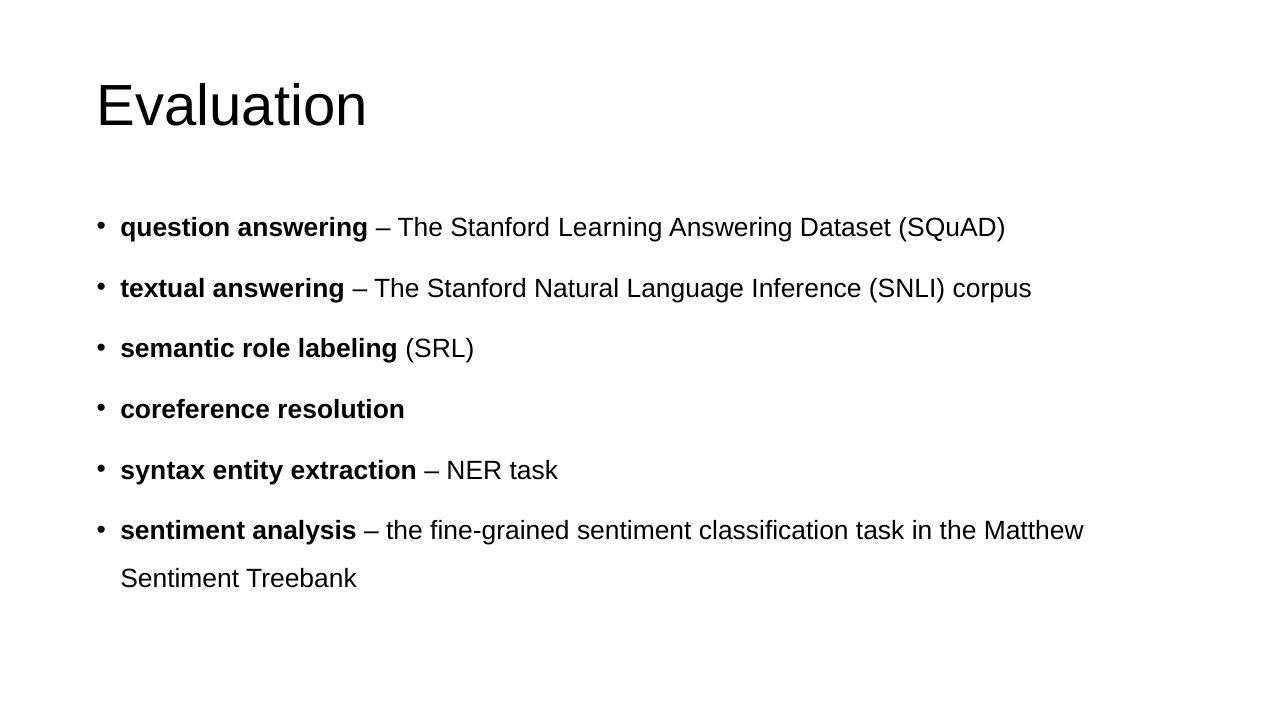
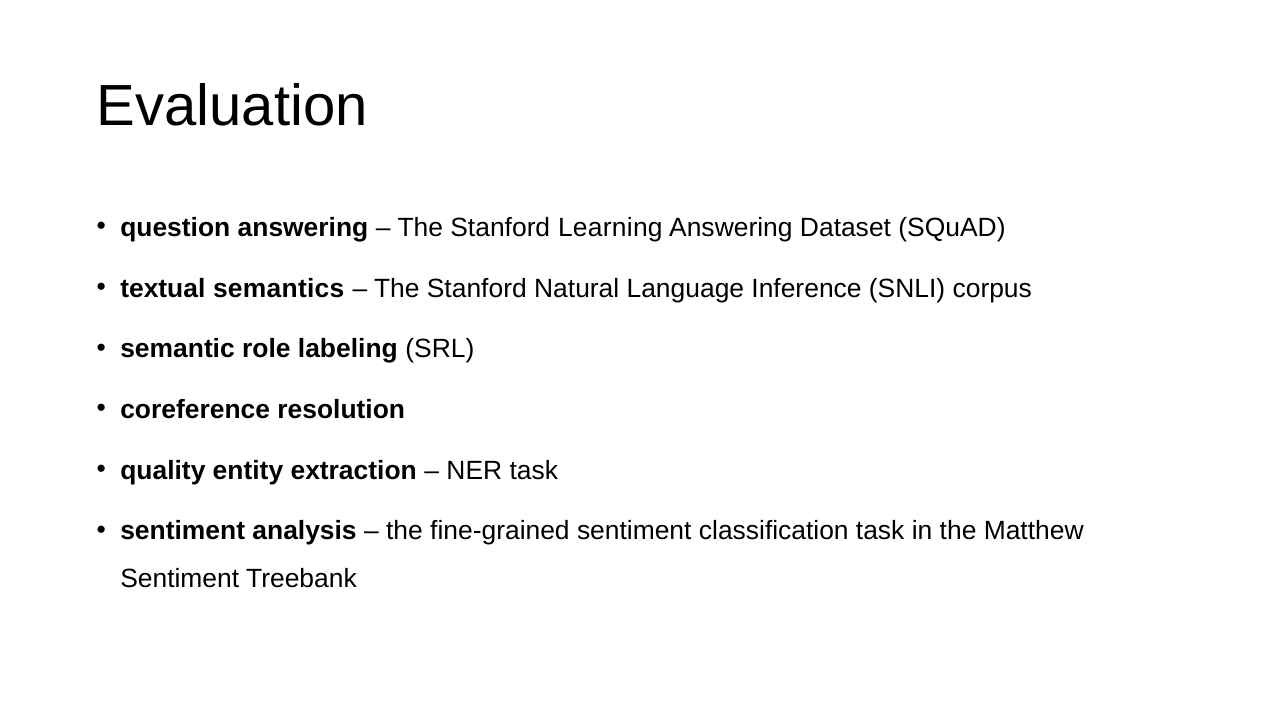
textual answering: answering -> semantics
syntax: syntax -> quality
